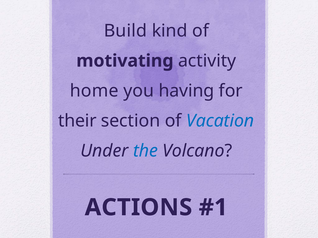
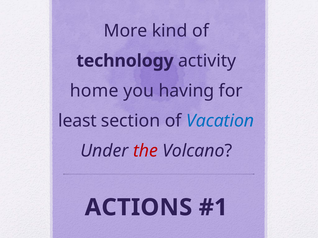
Build: Build -> More
motivating: motivating -> technology
their: their -> least
the colour: blue -> red
